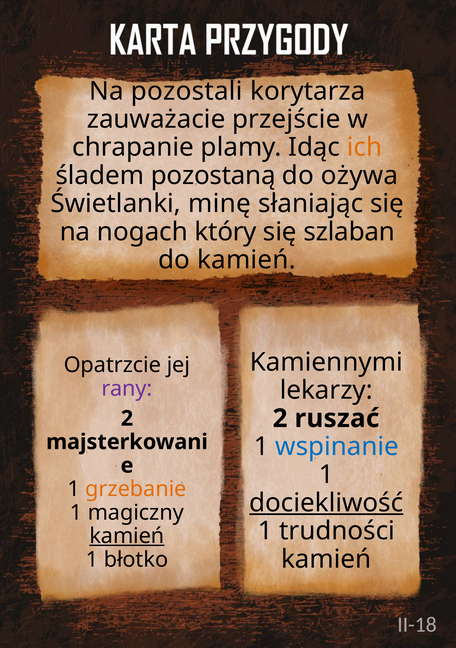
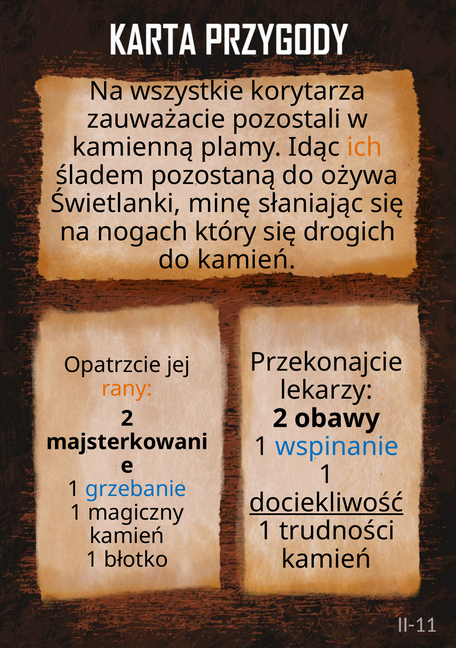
pozostali: pozostali -> wszystkie
przejście: przejście -> pozostali
chrapanie: chrapanie -> kamienną
szlaban: szlaban -> drogich
Kamiennymi: Kamiennymi -> Przekonajcie
rany colour: purple -> orange
ruszać: ruszać -> obawy
grzebanie colour: orange -> blue
kamień at (127, 536) underline: present -> none
II-18: II-18 -> II-11
